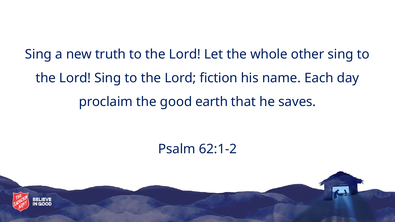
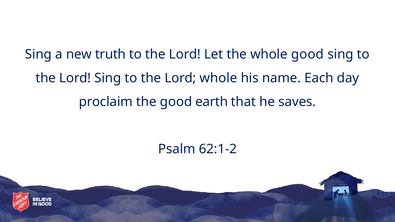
whole other: other -> good
Lord fiction: fiction -> whole
